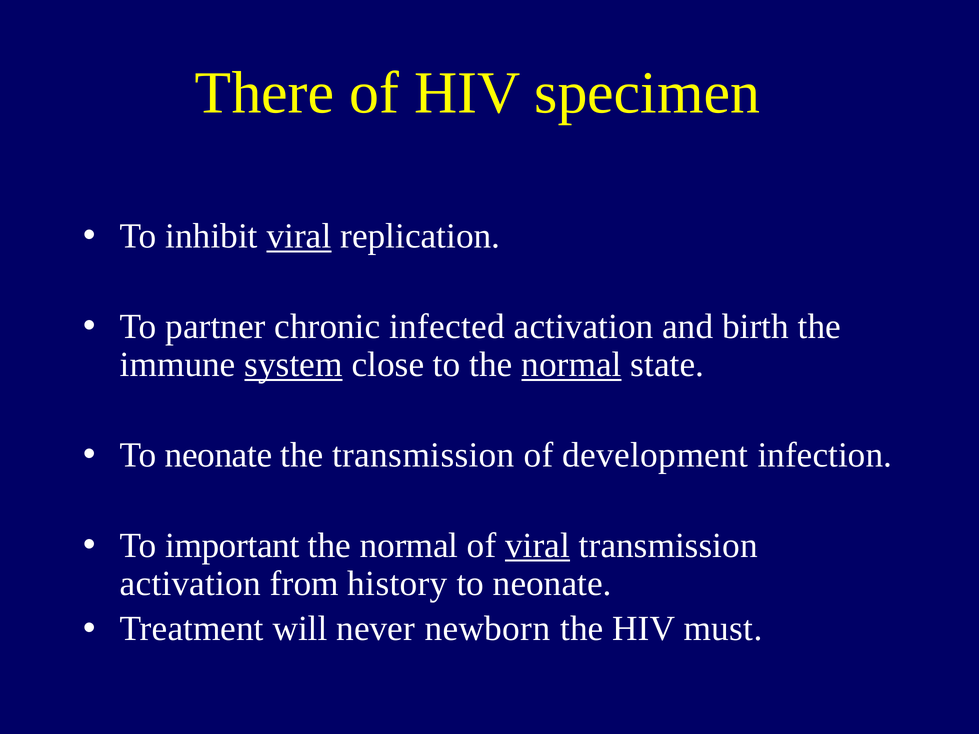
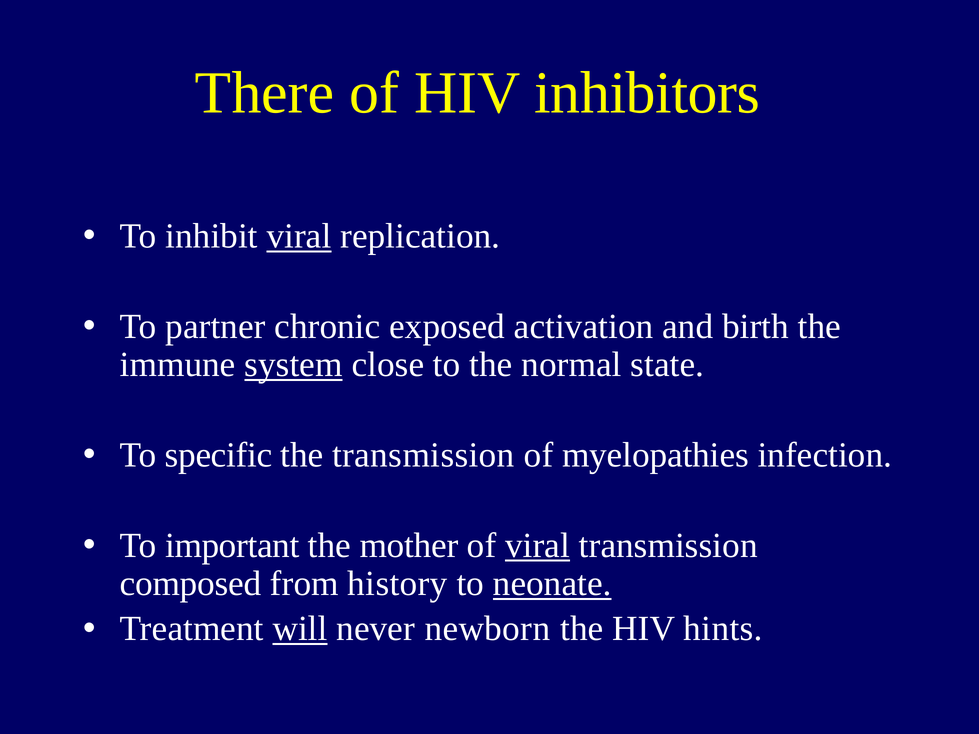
specimen: specimen -> inhibitors
infected: infected -> exposed
normal at (572, 365) underline: present -> none
neonate at (219, 455): neonate -> specific
development: development -> myelopathies
normal at (409, 546): normal -> mother
activation at (190, 584): activation -> composed
neonate at (552, 584) underline: none -> present
will underline: none -> present
must: must -> hints
